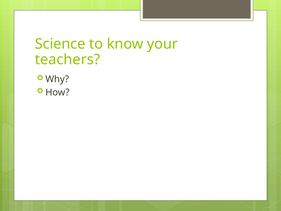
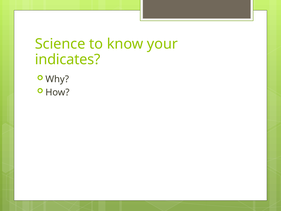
teachers: teachers -> indicates
